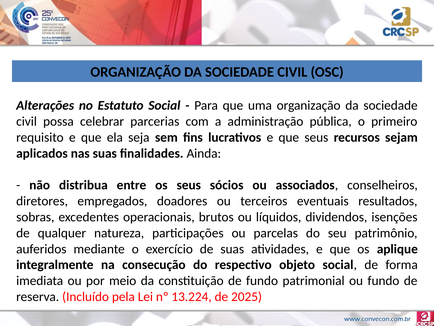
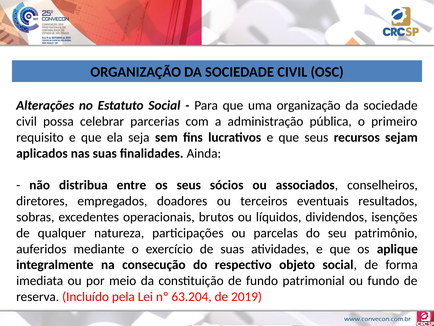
13.224: 13.224 -> 63.204
2025: 2025 -> 2019
